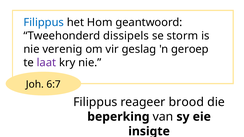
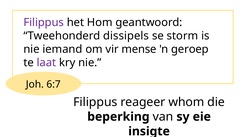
Filippus at (44, 23) colour: blue -> purple
verenig: verenig -> iemand
geslag: geslag -> mense
brood: brood -> whom
